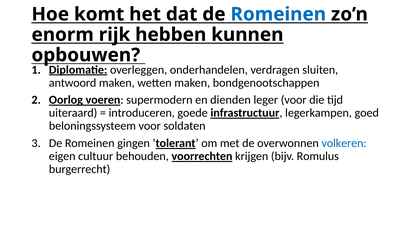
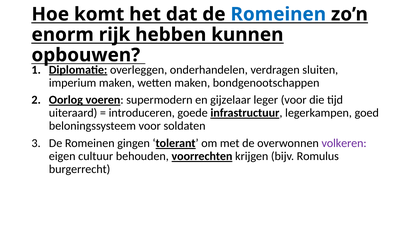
antwoord: antwoord -> imperium
dienden: dienden -> gijzelaar
volkeren colour: blue -> purple
